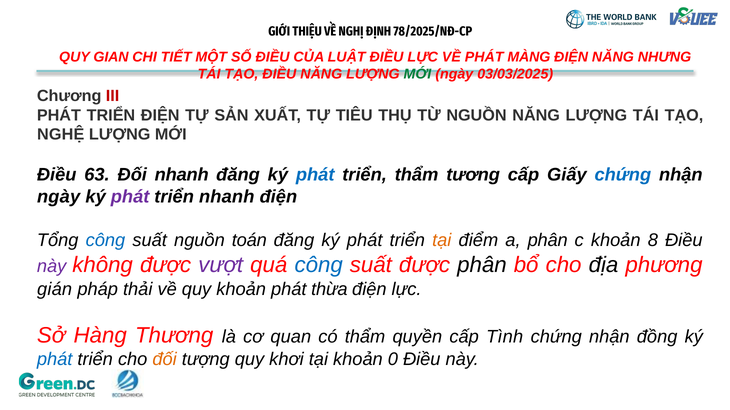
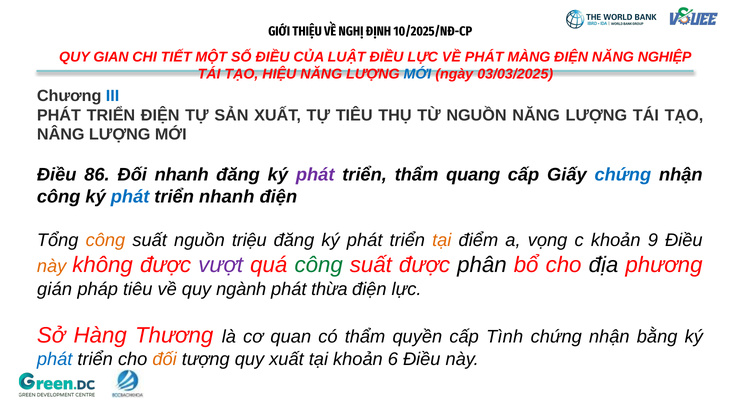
78/2025/NĐ-CP: 78/2025/NĐ-CP -> 10/2025/NĐ-CP
NHƯNG: NHƯNG -> NGHIỆP
TẠO ĐIỀU: ĐIỀU -> HIỆU
MỚI colour: green -> blue
III colour: red -> blue
NGHỆ: NGHỆ -> NÂNG
63: 63 -> 86
phát at (315, 175) colour: blue -> purple
tương: tương -> quang
ngày at (59, 197): ngày -> công
phát at (130, 197) colour: purple -> blue
công at (105, 241) colour: blue -> orange
toán: toán -> triệu
a phân: phân -> vọng
8: 8 -> 9
này at (52, 267) colour: purple -> orange
công at (319, 265) colour: blue -> green
pháp thải: thải -> tiêu
quy khoản: khoản -> ngành
đồng: đồng -> bằng
quy khơi: khơi -> xuất
0: 0 -> 6
